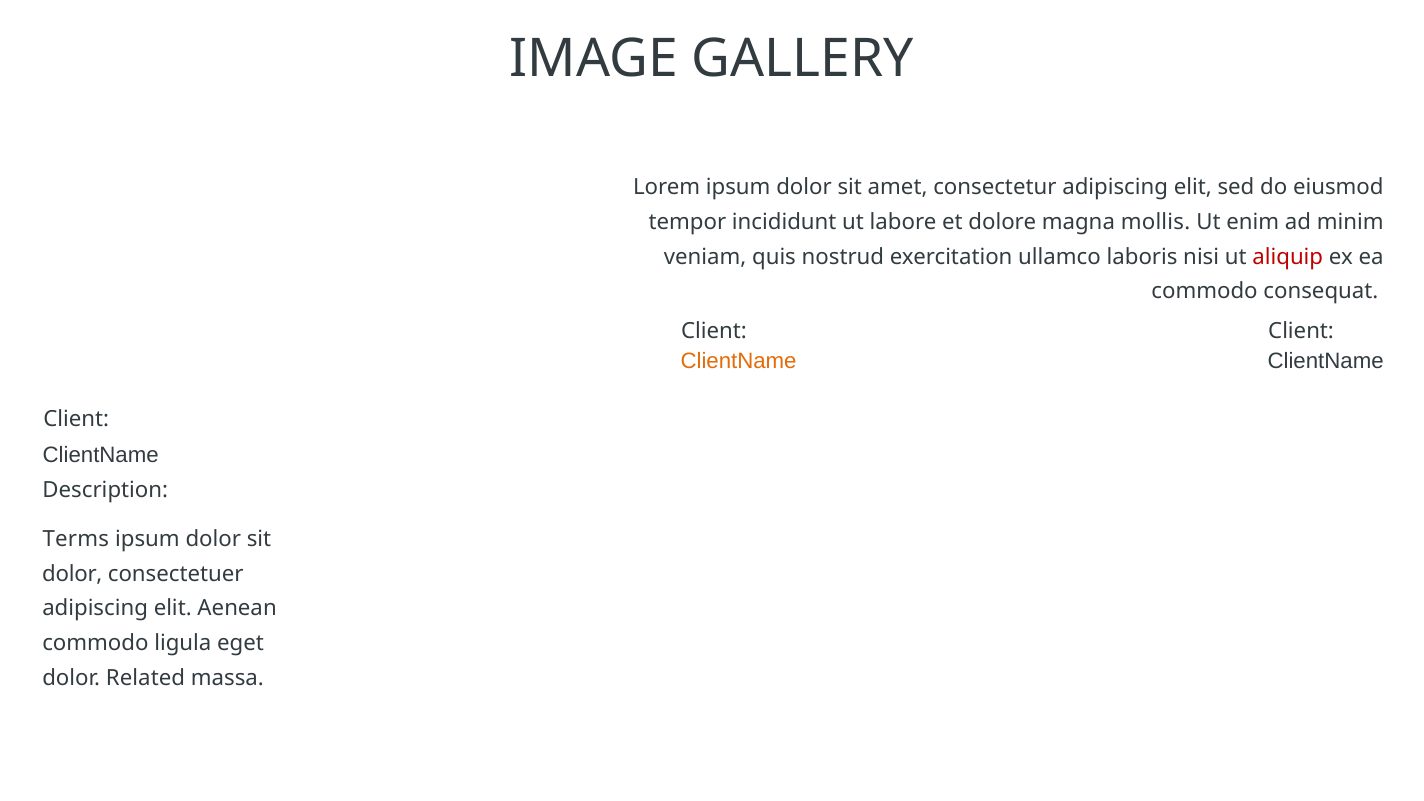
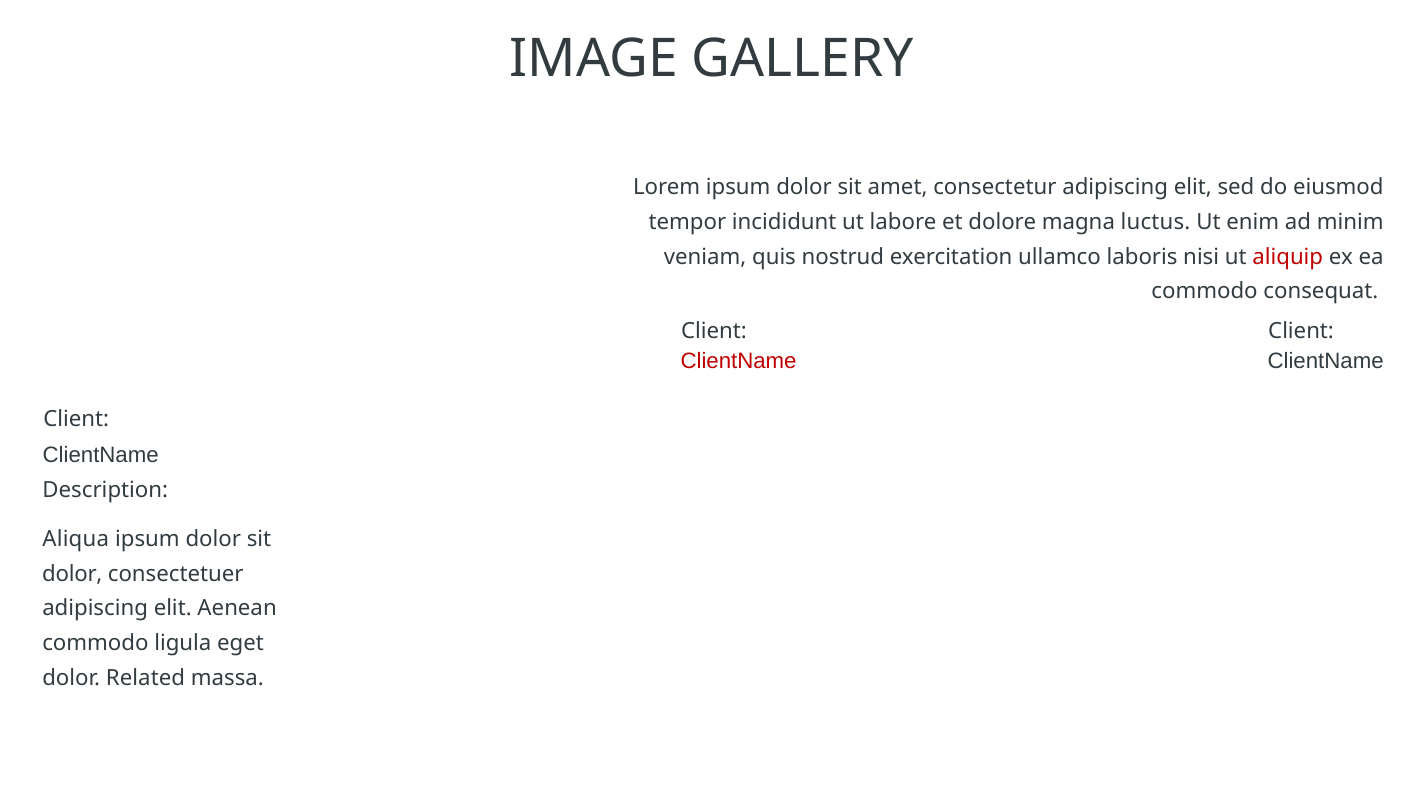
mollis: mollis -> luctus
ClientName at (739, 361) colour: orange -> red
Terms: Terms -> Aliqua
